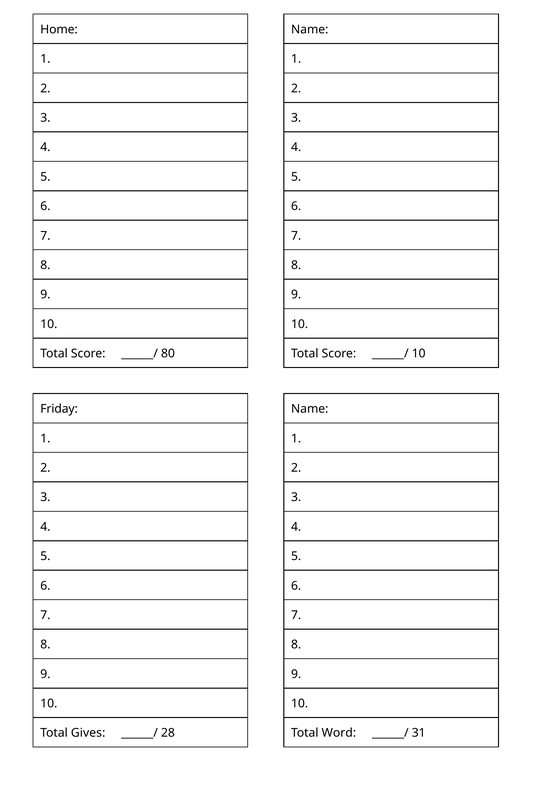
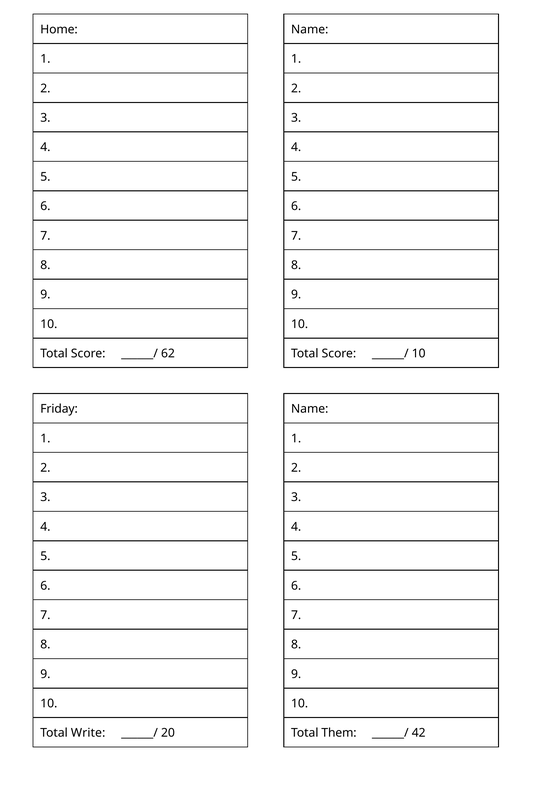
80: 80 -> 62
Gives: Gives -> Write
28: 28 -> 20
Word: Word -> Them
31: 31 -> 42
